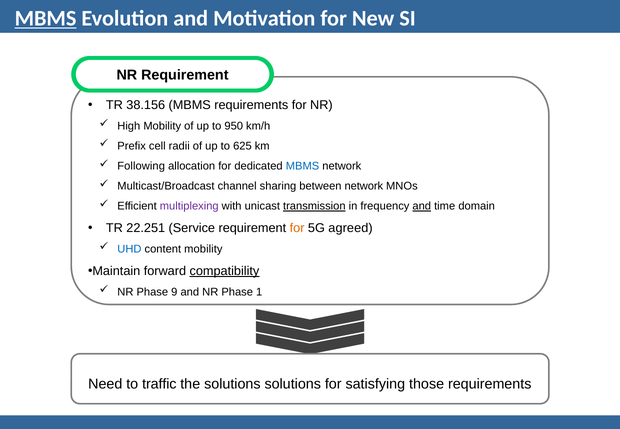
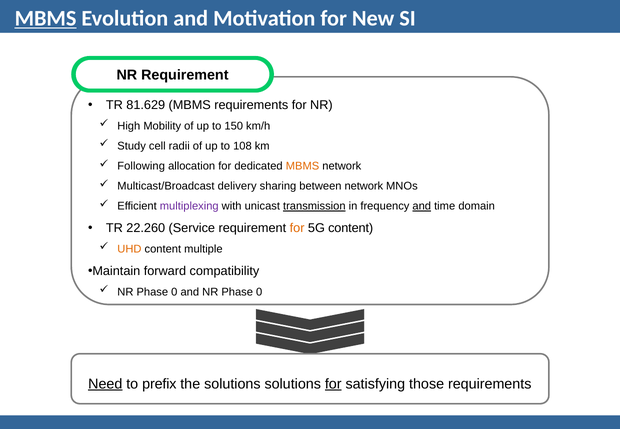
38.156: 38.156 -> 81.629
950: 950 -> 150
Prefix: Prefix -> Study
625: 625 -> 108
MBMS at (303, 166) colour: blue -> orange
channel: channel -> delivery
22.251: 22.251 -> 22.260
5G agreed: agreed -> content
UHD colour: blue -> orange
content mobility: mobility -> multiple
compatibility underline: present -> none
9 at (174, 292): 9 -> 0
and NR Phase 1: 1 -> 0
Need underline: none -> present
traffic: traffic -> prefix
for at (333, 384) underline: none -> present
